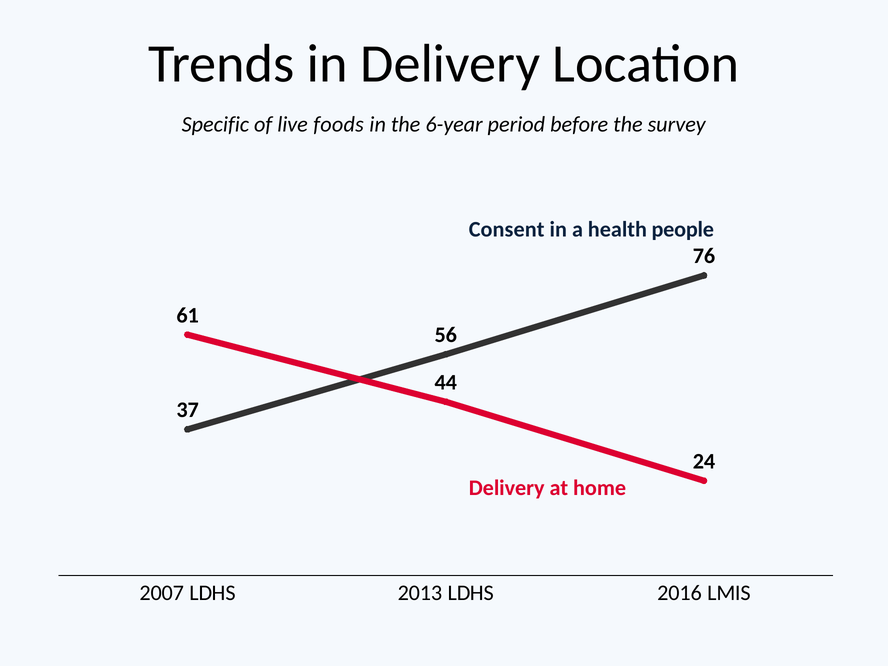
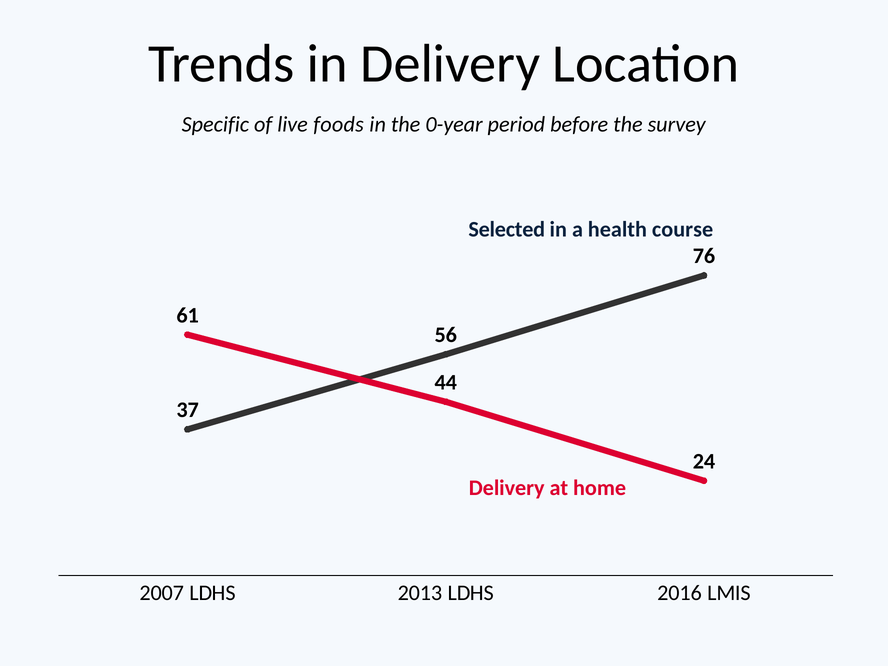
6-year: 6-year -> 0-year
Consent: Consent -> Selected
people: people -> course
